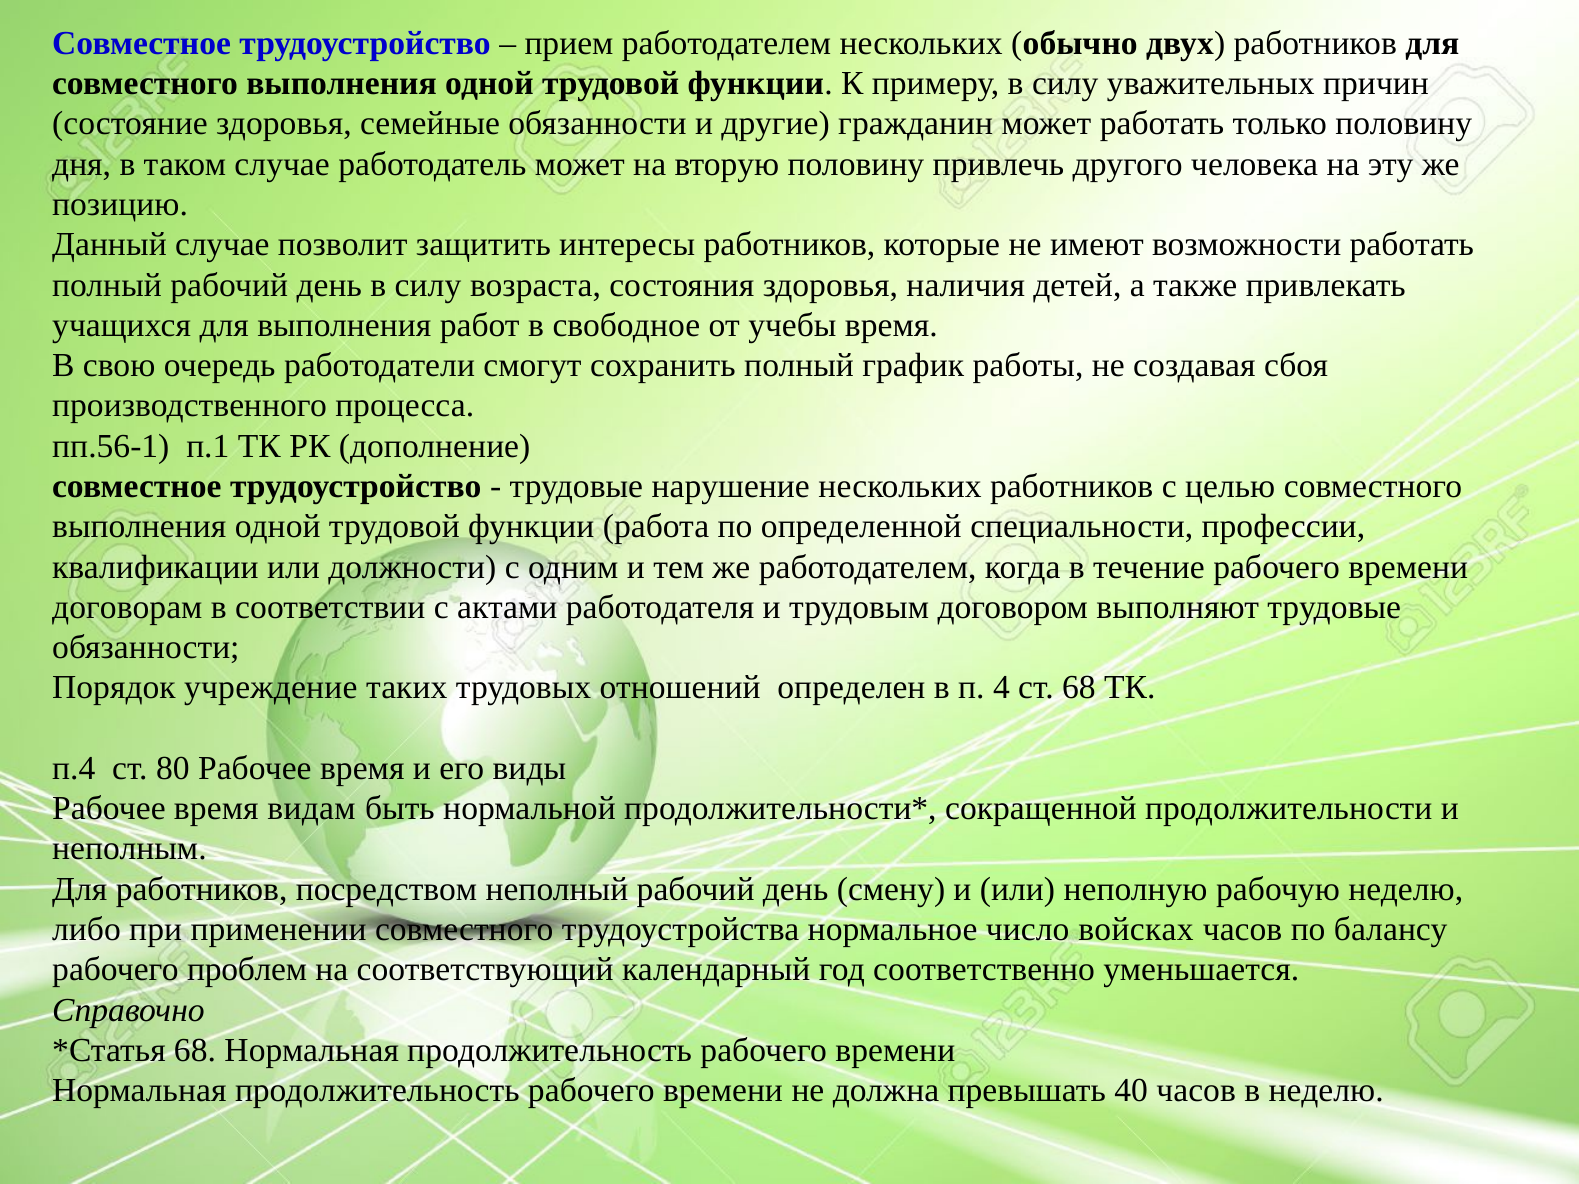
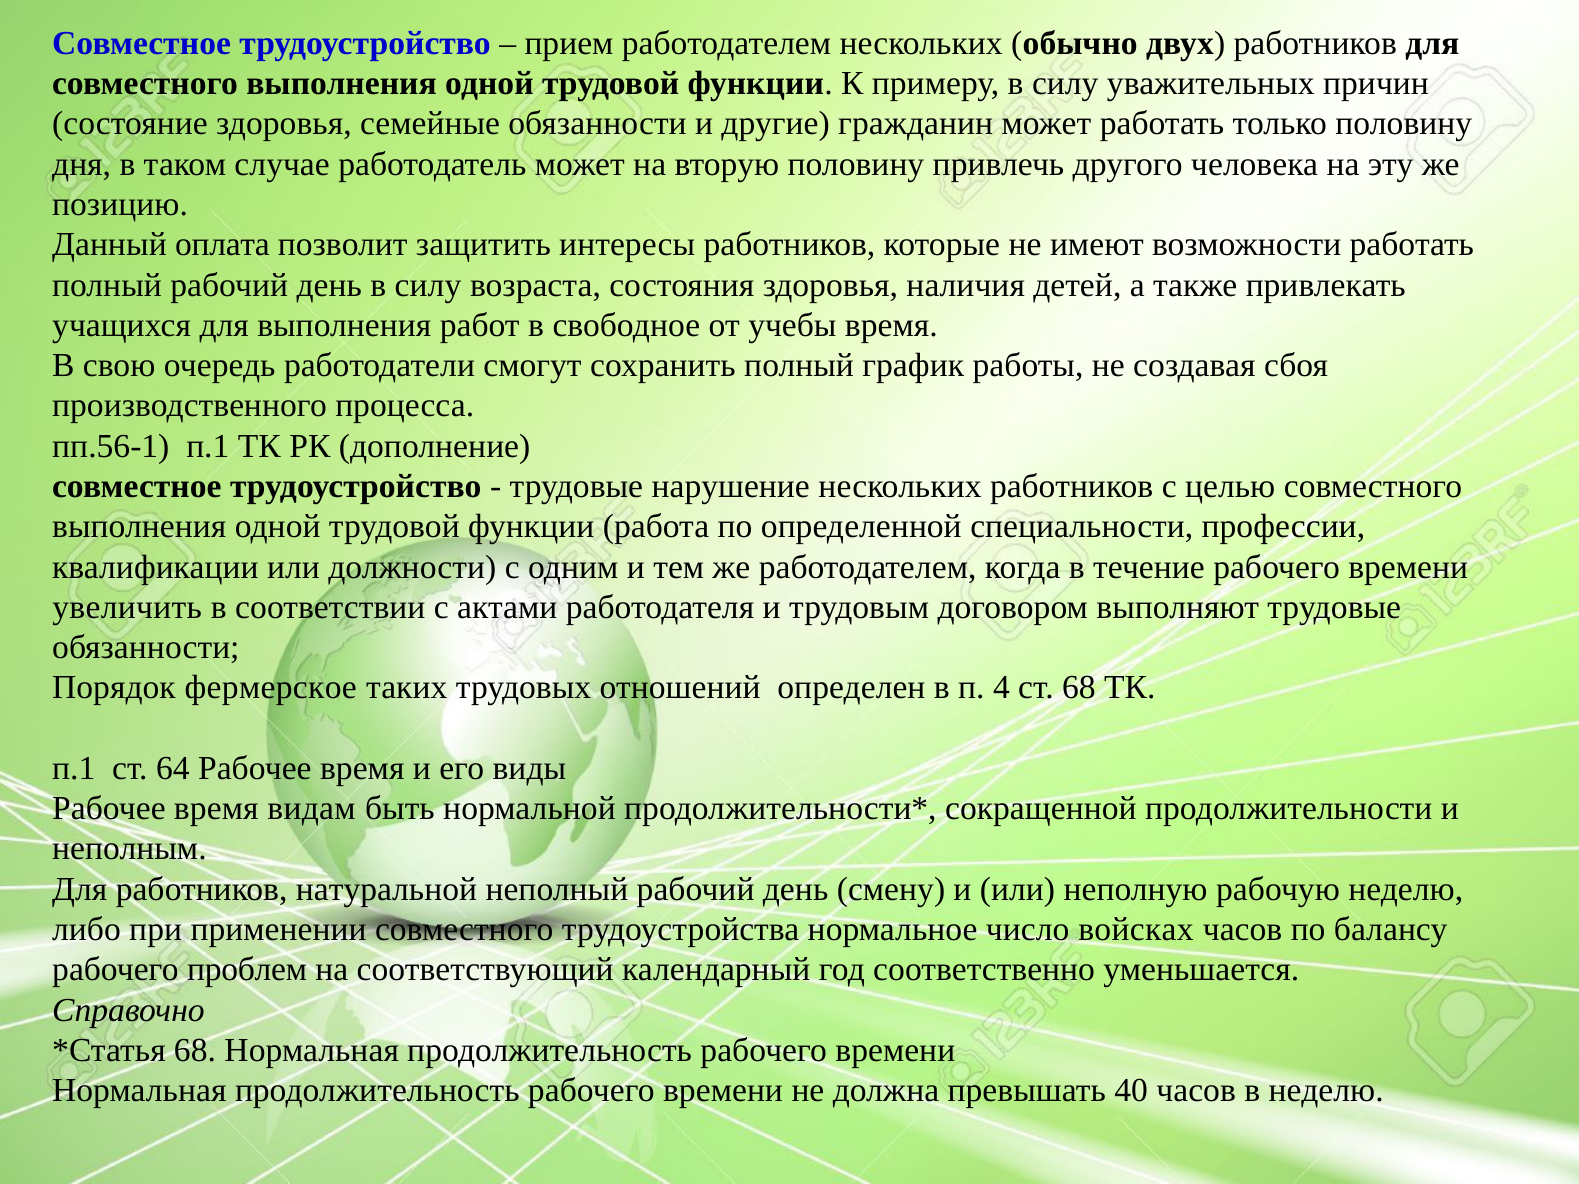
Данный случае: случае -> оплата
договорам: договорам -> увеличить
учреждение: учреждение -> фермерское
п.4 at (74, 768): п.4 -> п.1
80: 80 -> 64
посредством: посредством -> натуральной
